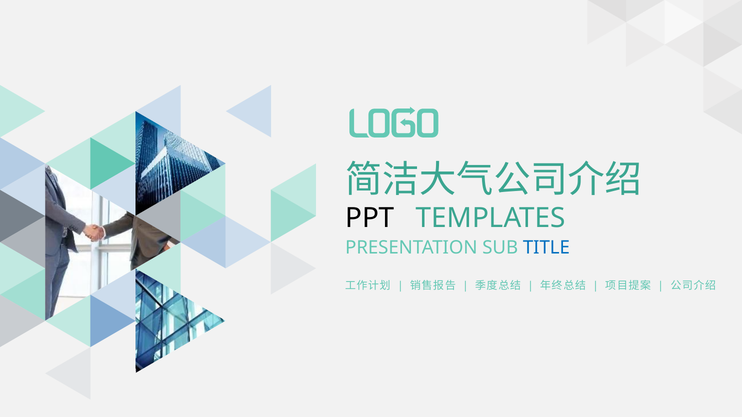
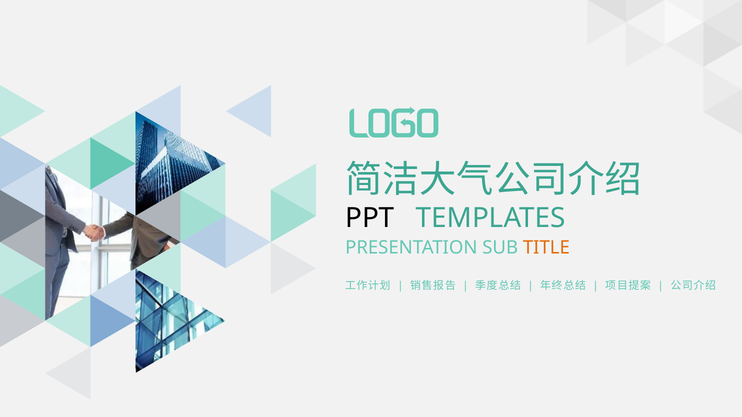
TITLE colour: blue -> orange
